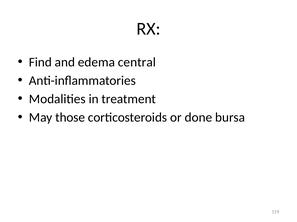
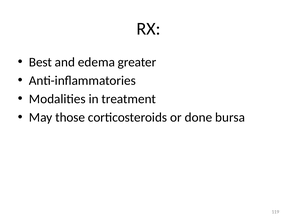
Find: Find -> Best
central: central -> greater
